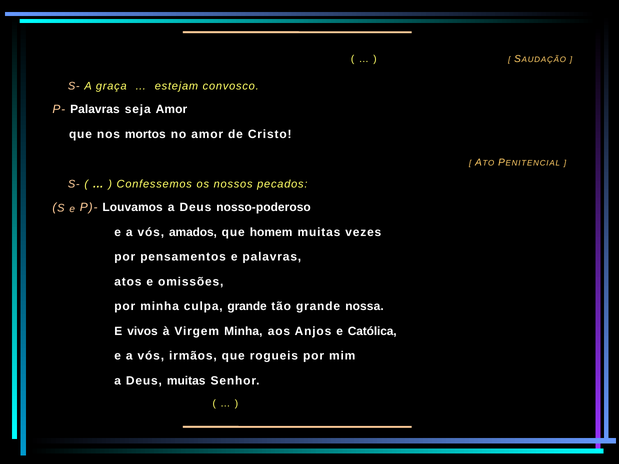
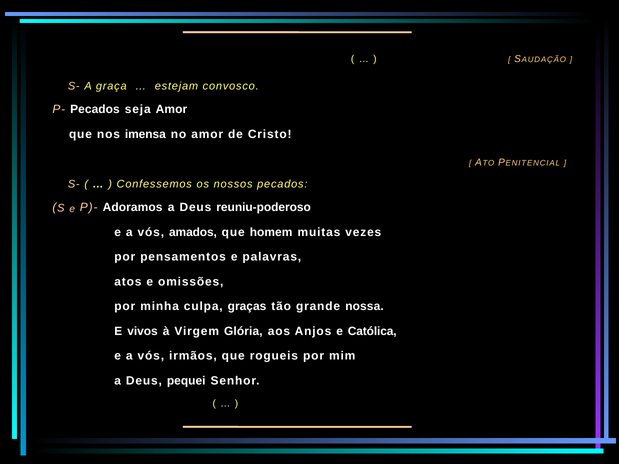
P- Palavras: Palavras -> Pecados
mortos: mortos -> imensa
Louvamos: Louvamos -> Adoramos
nosso-poderoso: nosso-poderoso -> reuniu-poderoso
culpa grande: grande -> graças
Virgem Minha: Minha -> Glória
Deus muitas: muitas -> pequei
